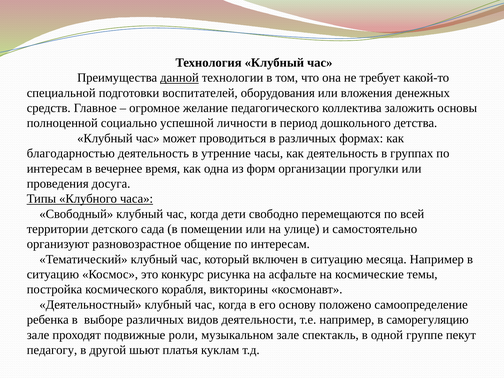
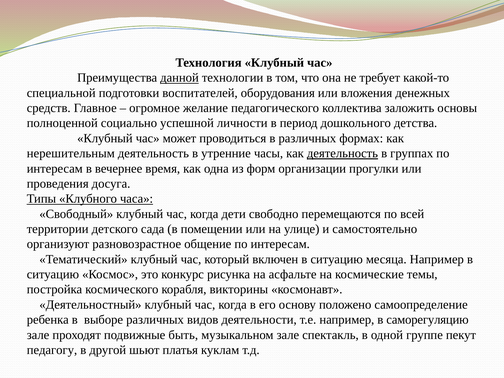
благодарностью: благодарностью -> нерешительным
деятельность at (342, 153) underline: none -> present
роли: роли -> быть
